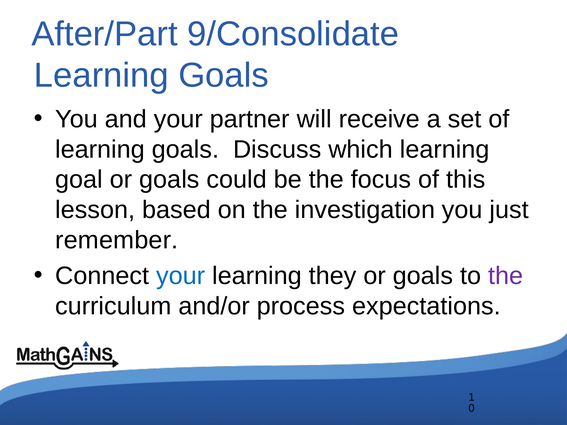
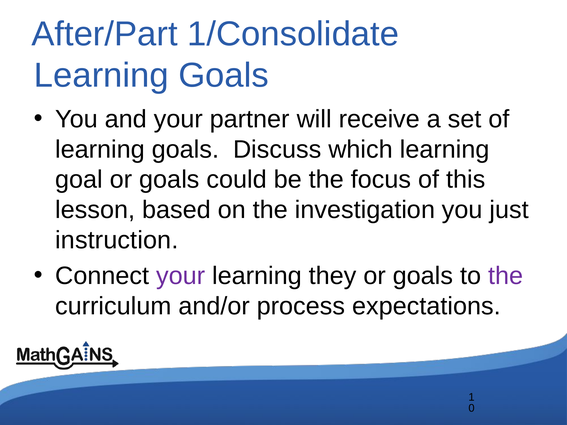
9/Consolidate: 9/Consolidate -> 1/Consolidate
remember: remember -> instruction
your at (181, 276) colour: blue -> purple
